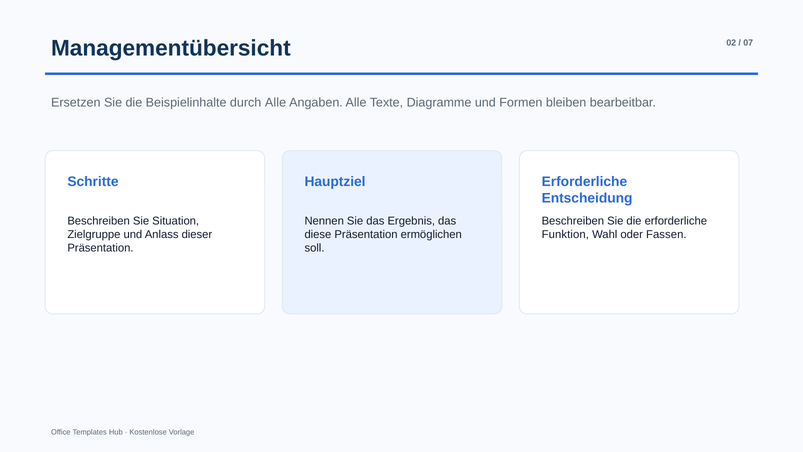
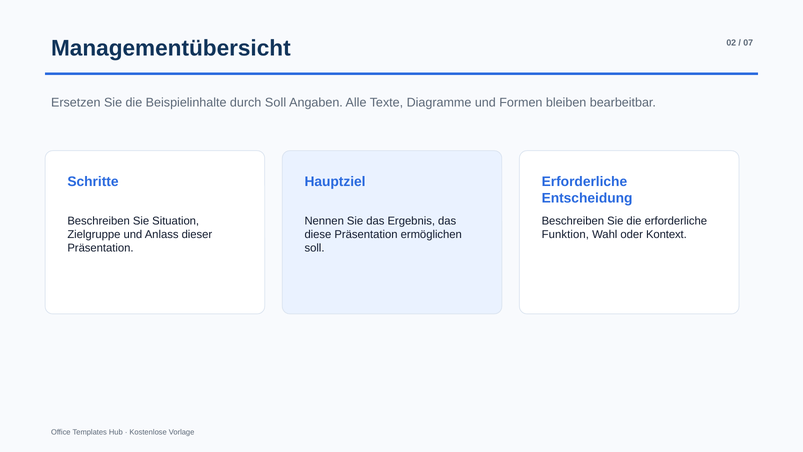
durch Alle: Alle -> Soll
Fassen: Fassen -> Kontext
